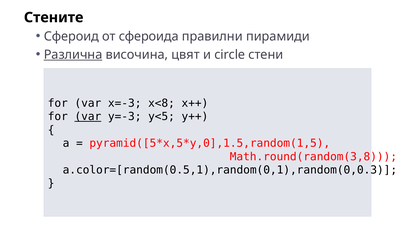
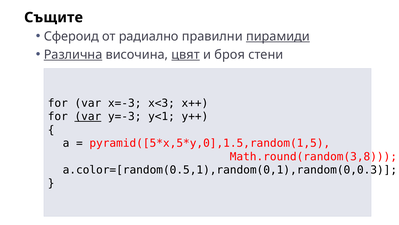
Стените: Стените -> Същите
сфероида: сфероида -> радиално
пирамиди underline: none -> present
цвят underline: none -> present
circle: circle -> броя
x<8: x<8 -> x<3
y<5: y<5 -> y<1
